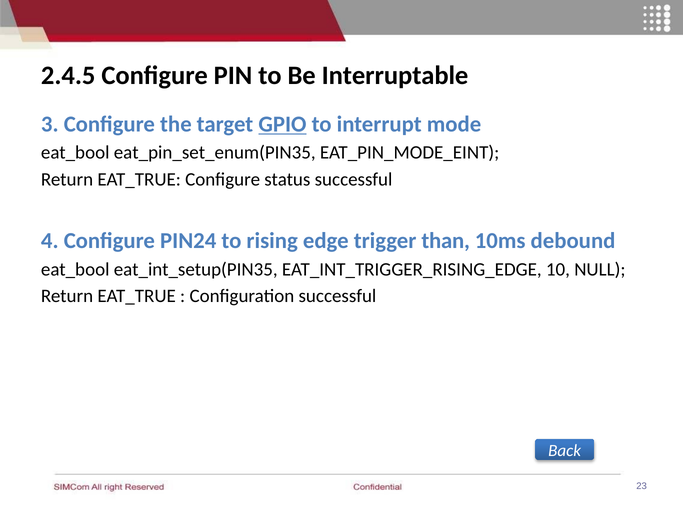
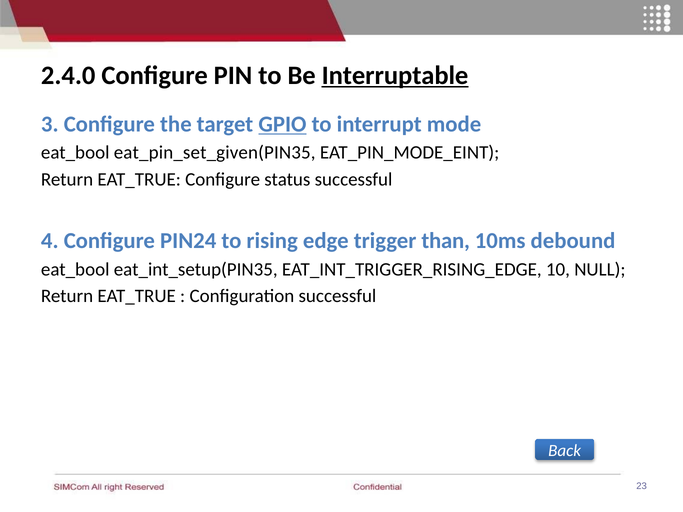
2.4.5: 2.4.5 -> 2.4.0
Interruptable underline: none -> present
eat_pin_set_enum(PIN35: eat_pin_set_enum(PIN35 -> eat_pin_set_given(PIN35
